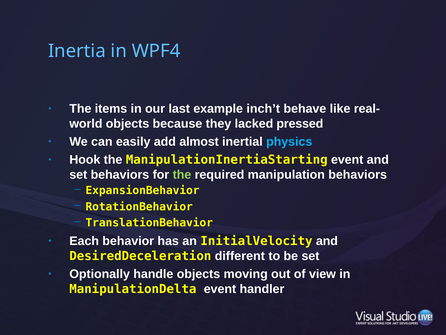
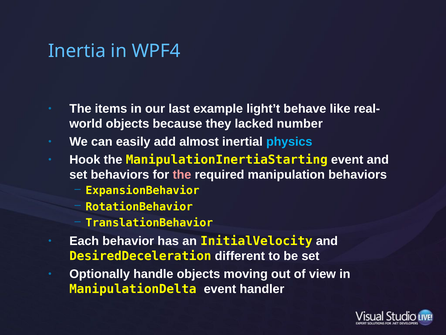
inch’t: inch’t -> light’t
pressed: pressed -> number
the at (182, 174) colour: light green -> pink
